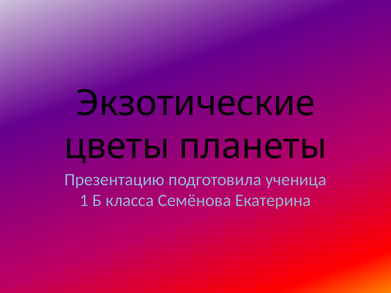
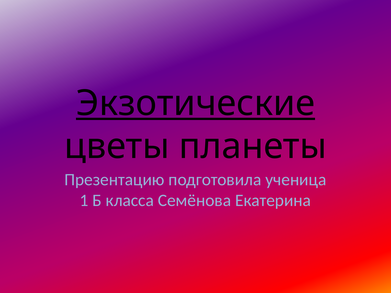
Экзотические underline: none -> present
